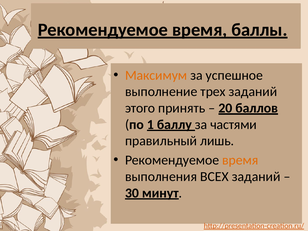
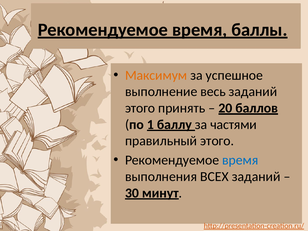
трех: трех -> весь
правильный лишь: лишь -> этого
время at (240, 160) colour: orange -> blue
